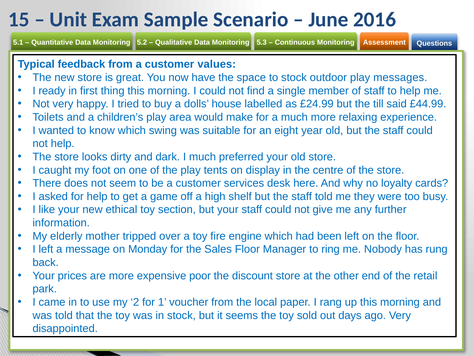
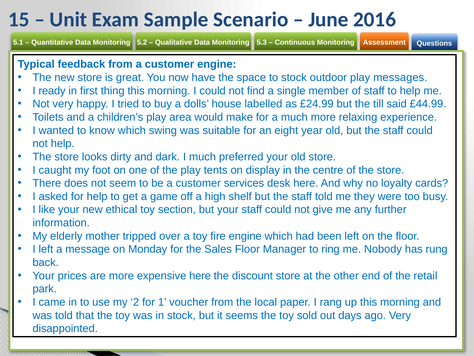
customer values: values -> engine
expensive poor: poor -> here
